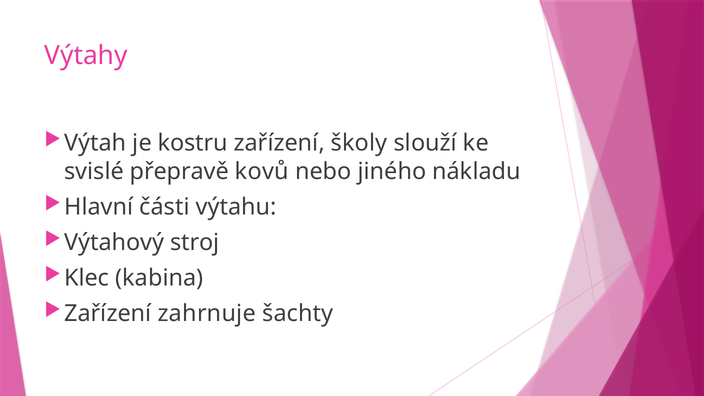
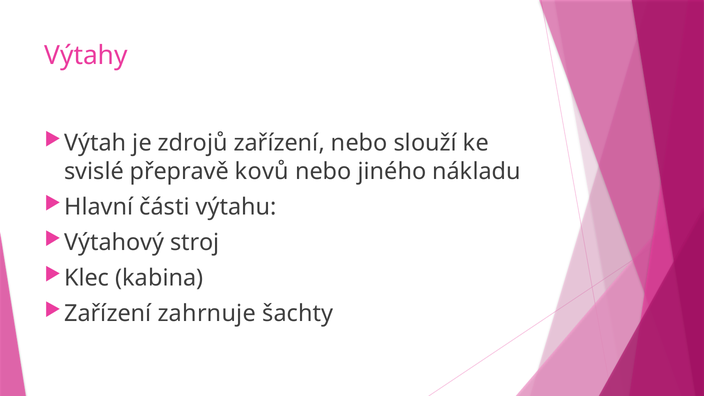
kostru: kostru -> zdrojů
zařízení školy: školy -> nebo
